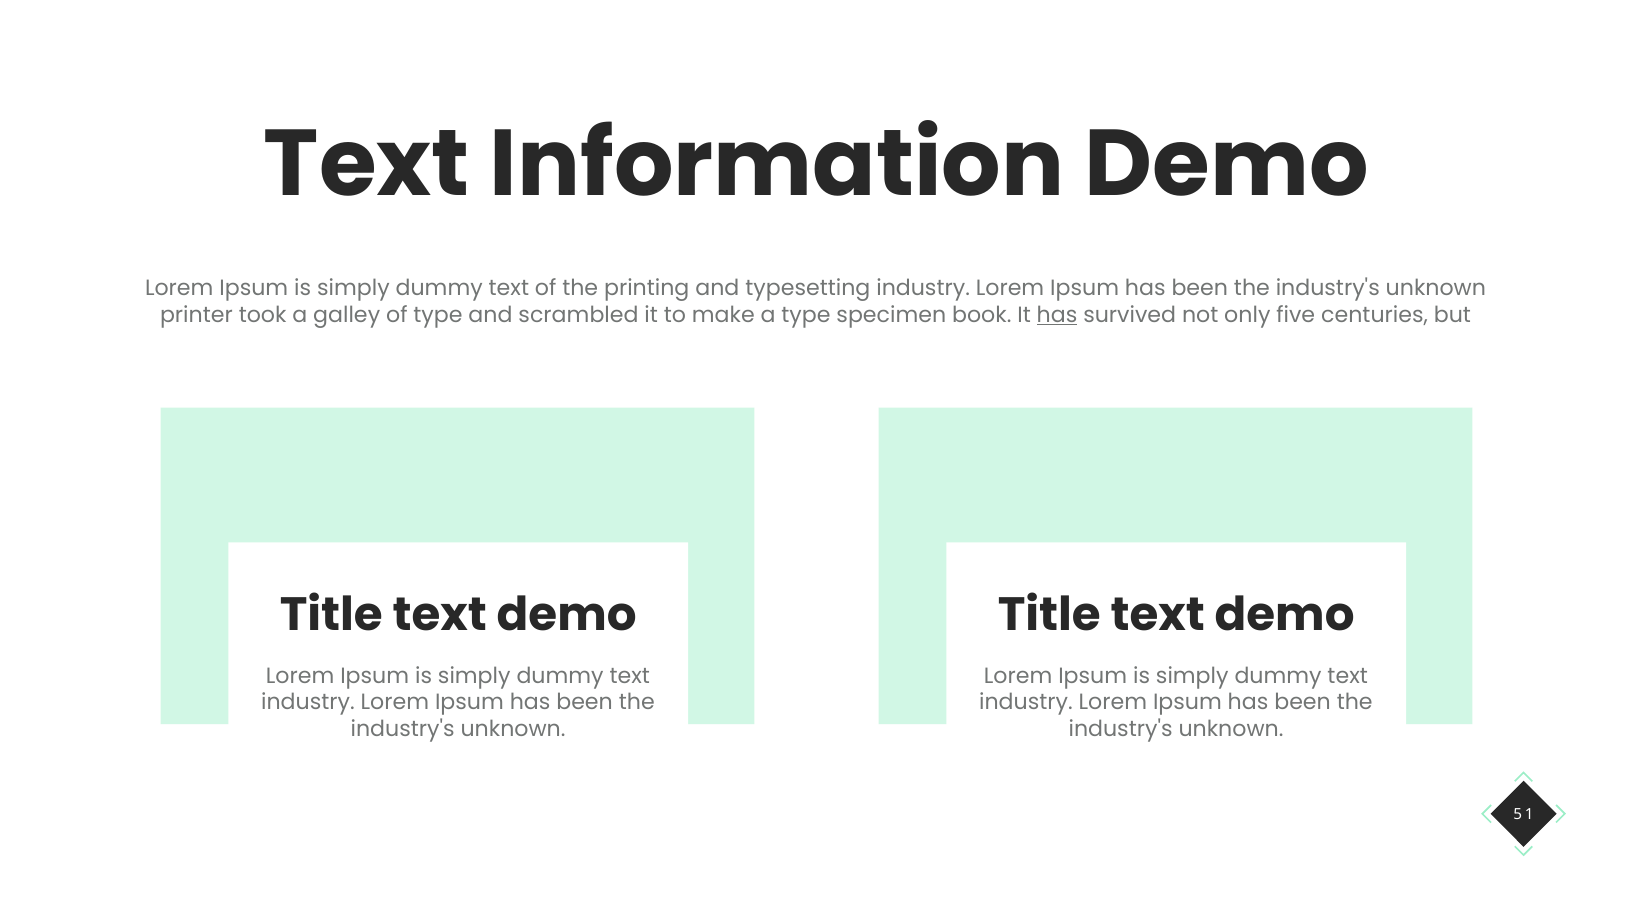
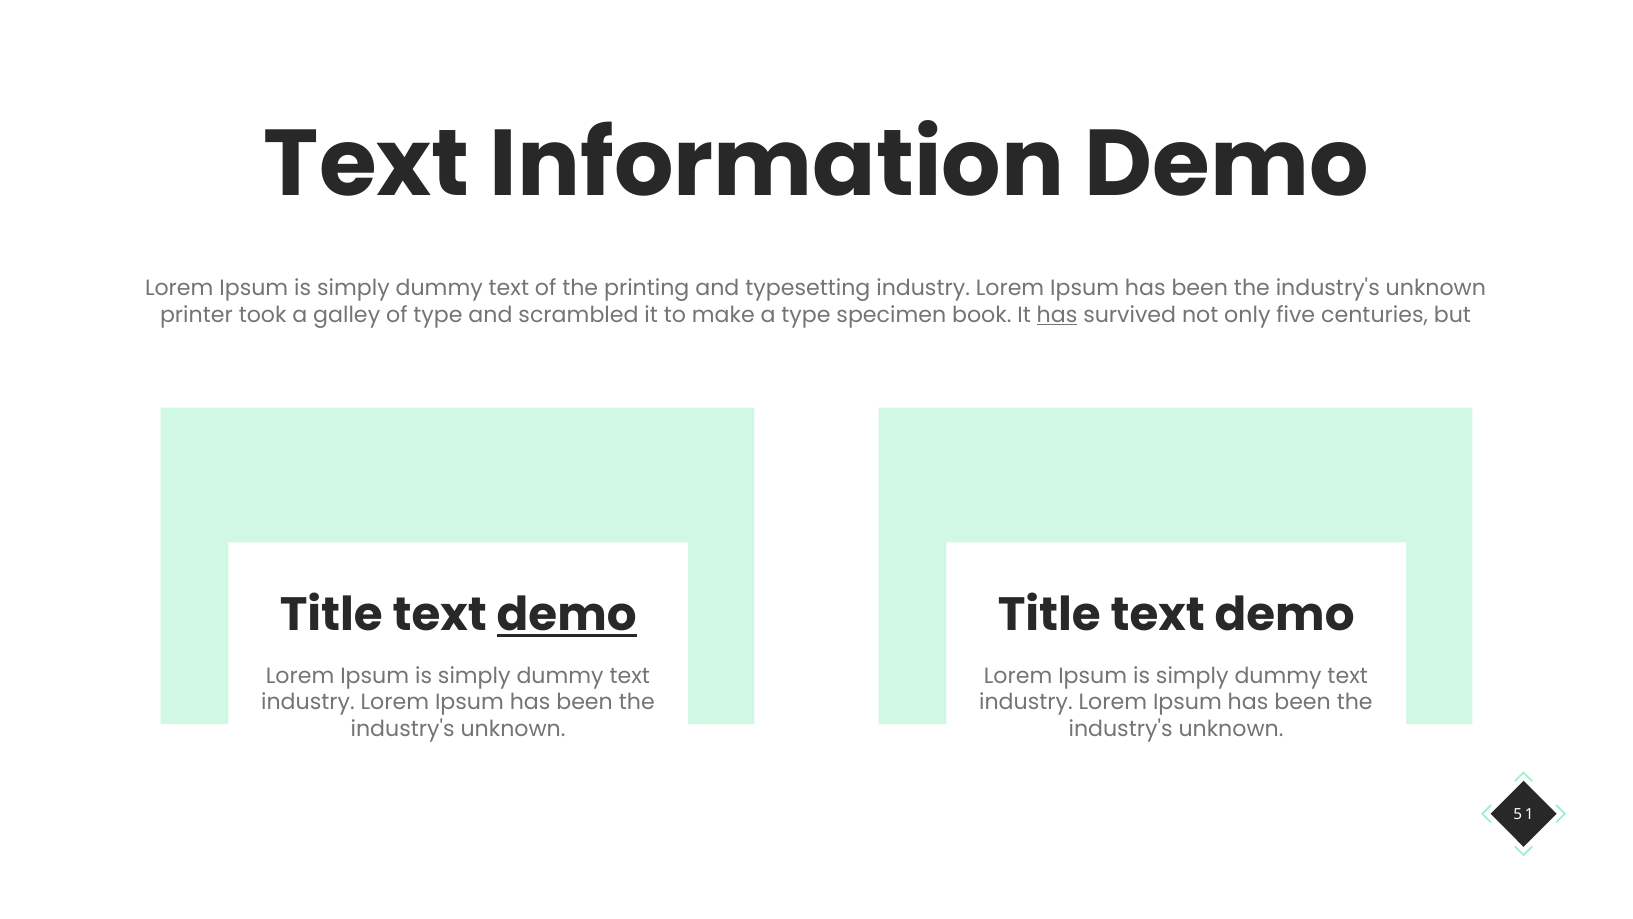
demo at (567, 615) underline: none -> present
